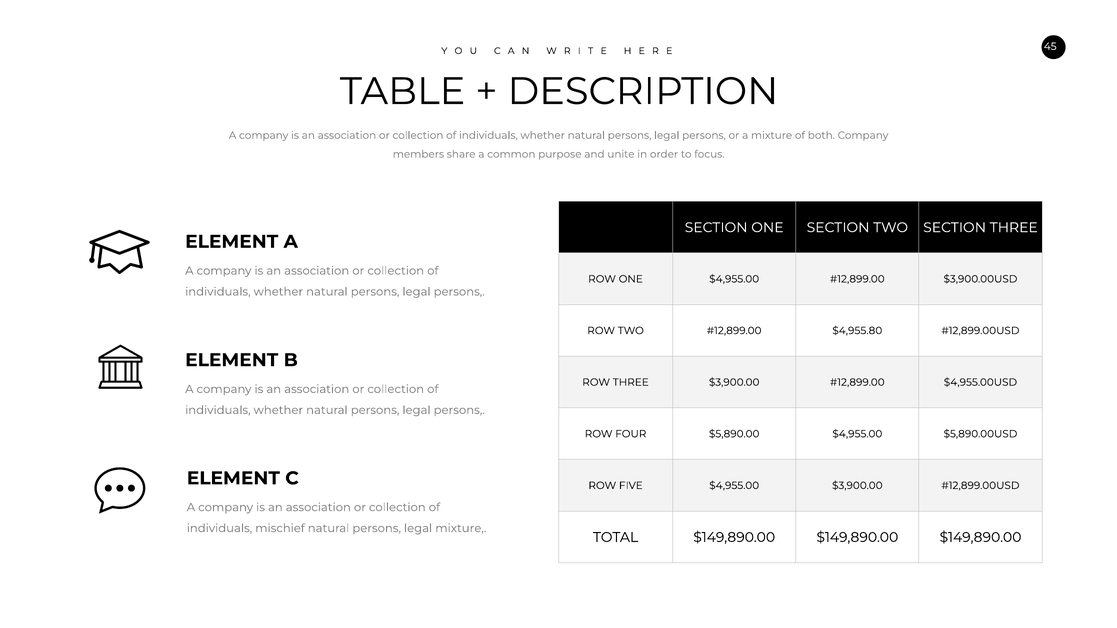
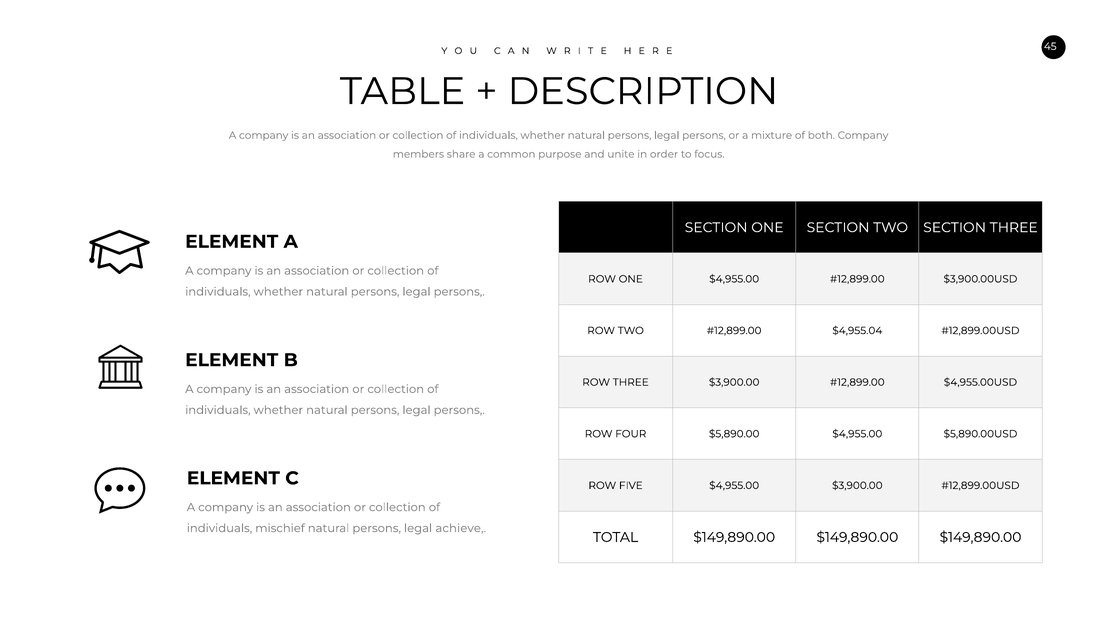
$4,955.80: $4,955.80 -> $4,955.04
legal mixture: mixture -> achieve
